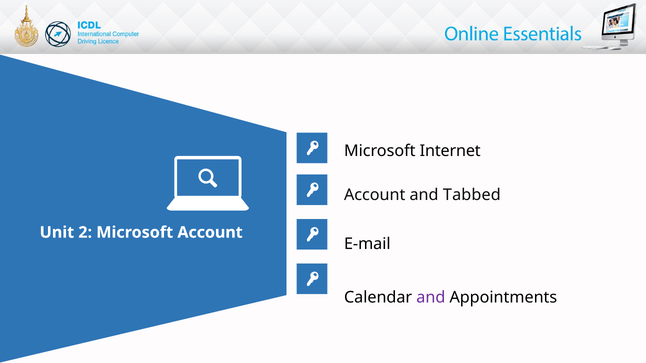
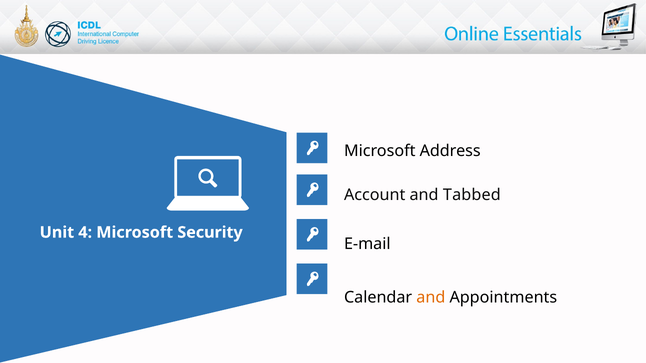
Internet: Internet -> Address
2: 2 -> 4
Microsoft Account: Account -> Security
and at (431, 298) colour: purple -> orange
